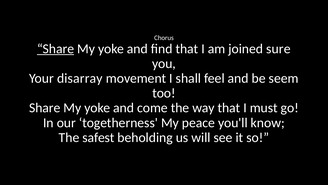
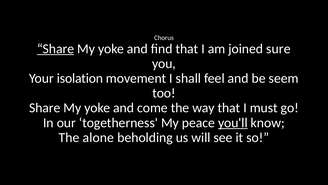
disarray: disarray -> isolation
you'll underline: none -> present
safest: safest -> alone
